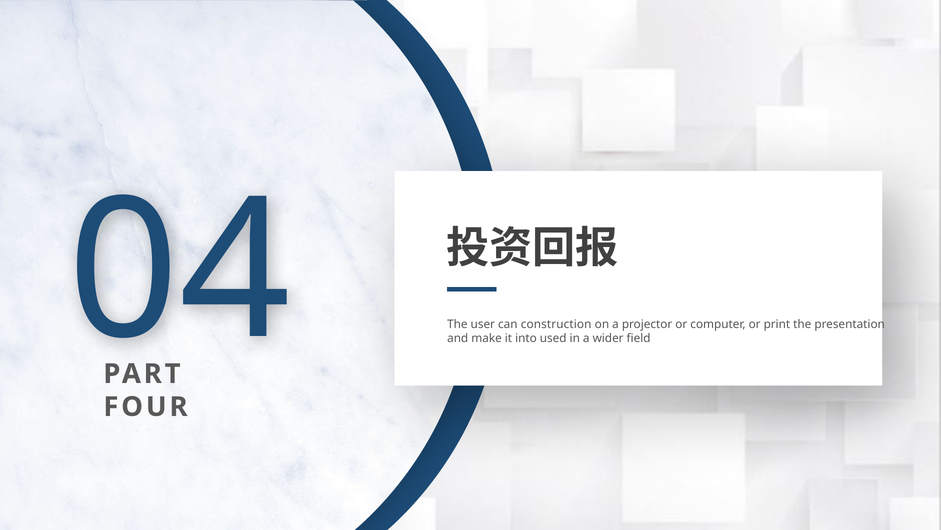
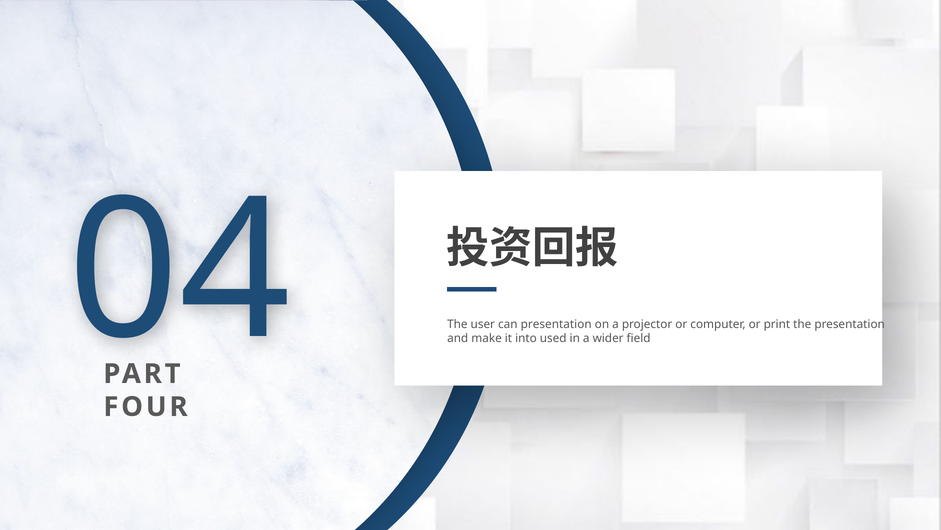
can construction: construction -> presentation
